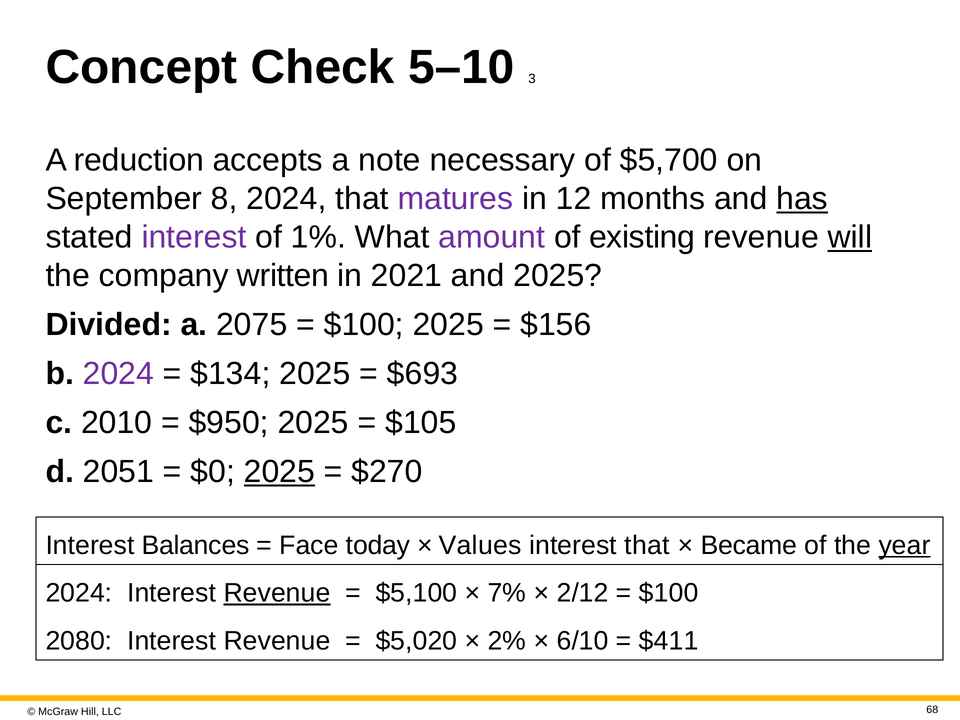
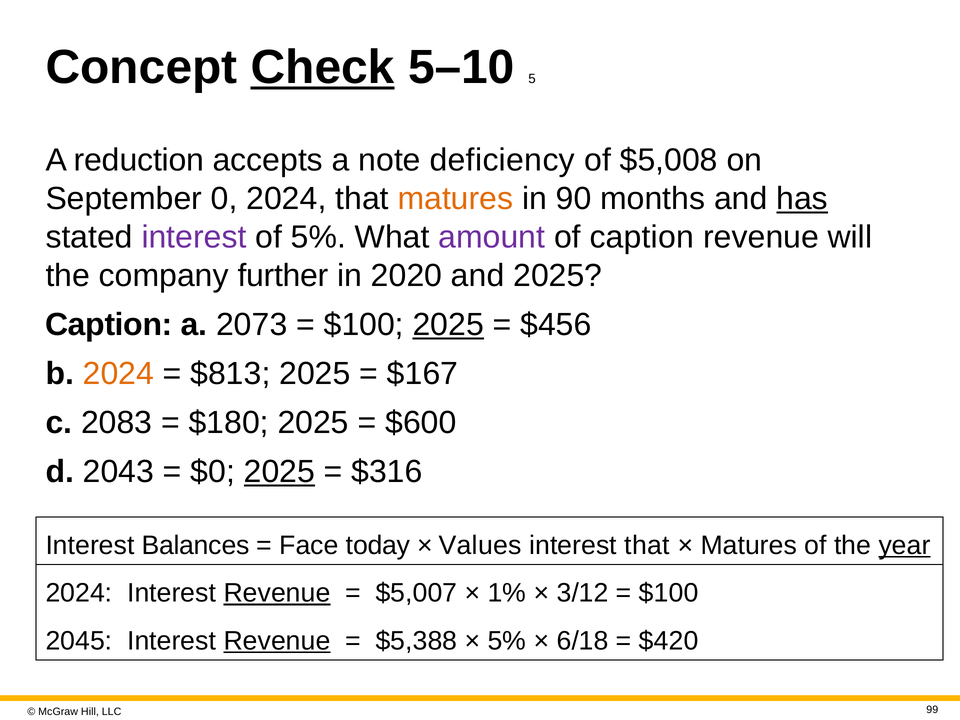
Check underline: none -> present
3: 3 -> 5
necessary: necessary -> deficiency
$5,700: $5,700 -> $5,008
8: 8 -> 0
matures at (455, 199) colour: purple -> orange
12: 12 -> 90
of 1%: 1% -> 5%
of existing: existing -> caption
will underline: present -> none
written: written -> further
2021: 2021 -> 2020
Divided at (109, 325): Divided -> Caption
2075: 2075 -> 2073
2025 at (448, 325) underline: none -> present
$156: $156 -> $456
2024 at (118, 374) colour: purple -> orange
$134: $134 -> $813
$693: $693 -> $167
2010: 2010 -> 2083
$950: $950 -> $180
$105: $105 -> $600
2051: 2051 -> 2043
$270: $270 -> $316
Became at (749, 545): Became -> Matures
$5,100: $5,100 -> $5,007
7%: 7% -> 1%
2/12: 2/12 -> 3/12
2080: 2080 -> 2045
Revenue at (277, 641) underline: none -> present
$5,020: $5,020 -> $5,388
2% at (507, 641): 2% -> 5%
6/10: 6/10 -> 6/18
$411: $411 -> $420
68: 68 -> 99
